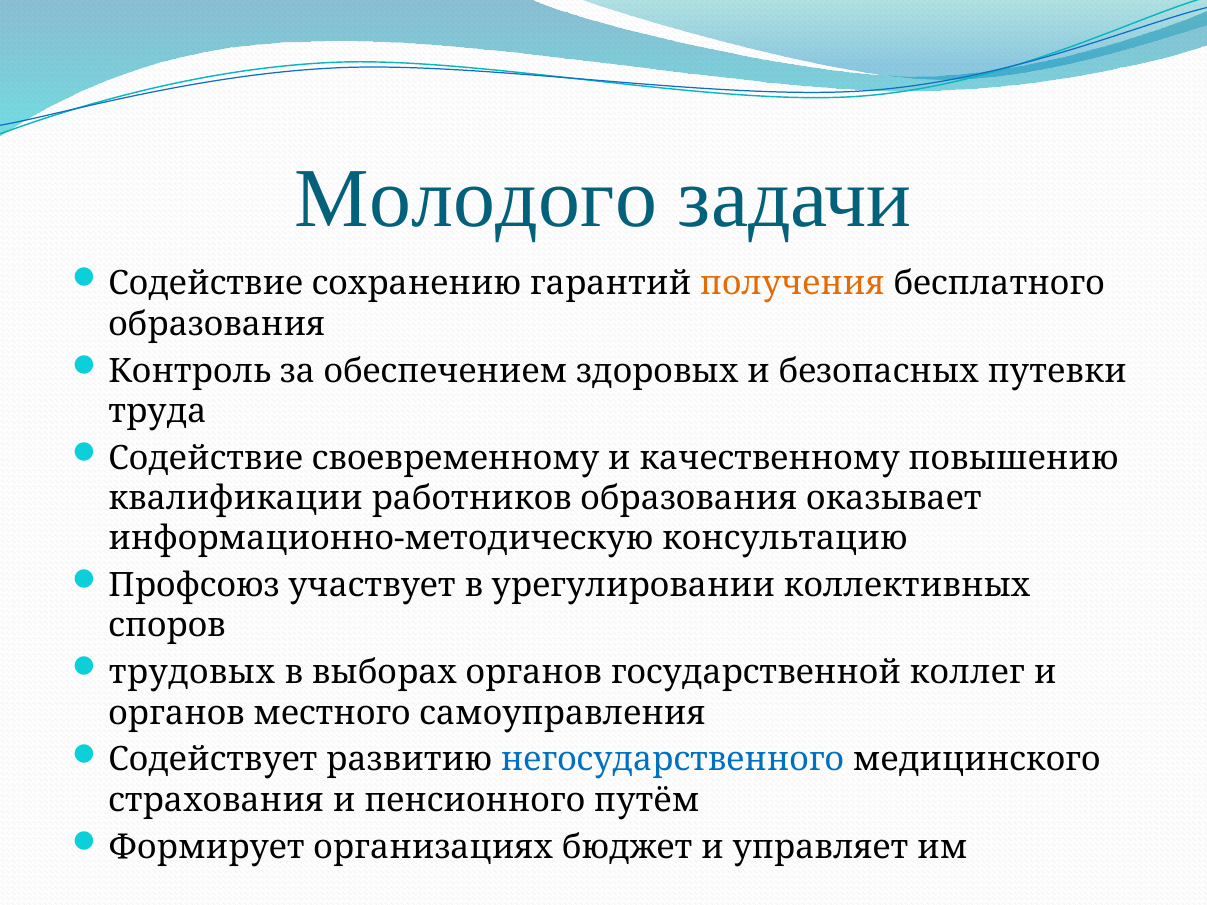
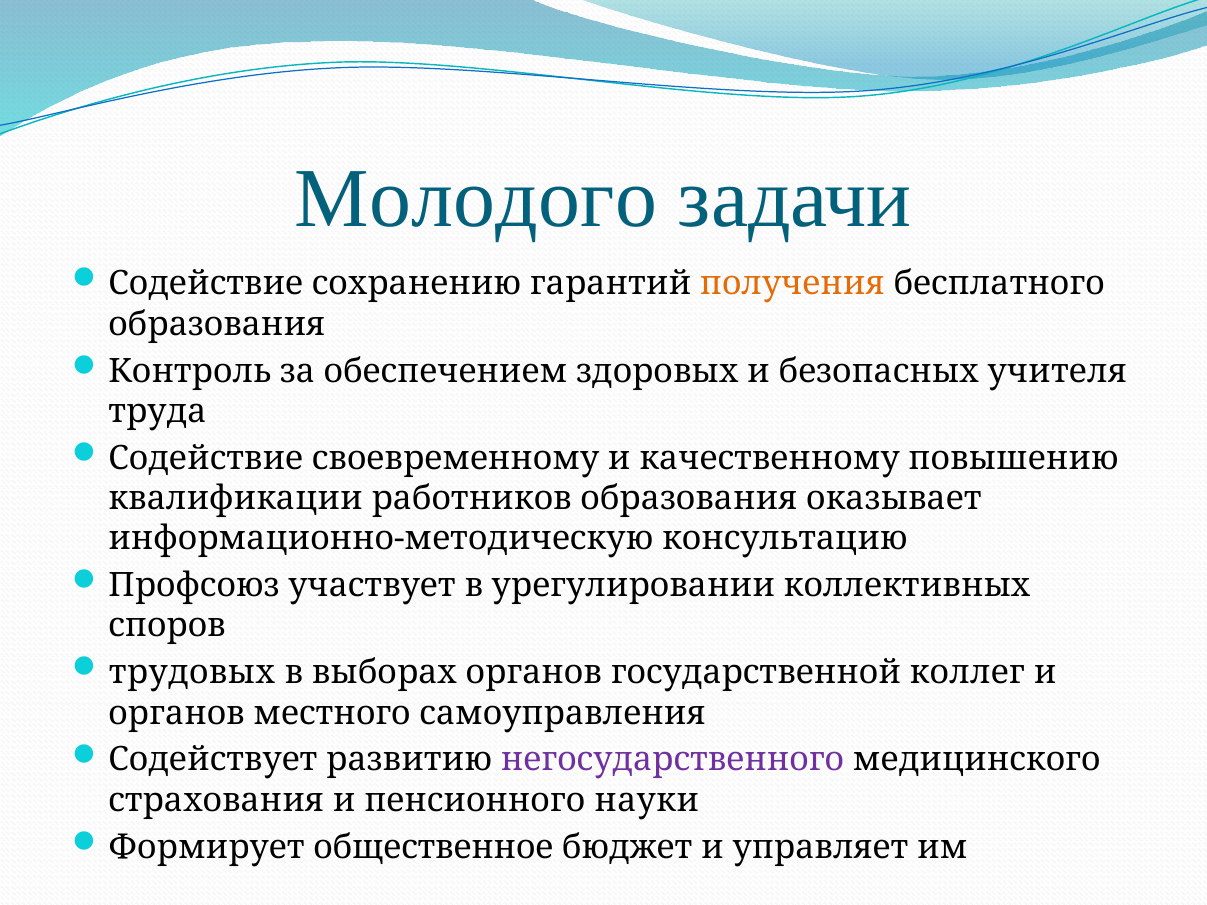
путевки: путевки -> учителя
негосударственного colour: blue -> purple
путём: путём -> науки
организациях: организациях -> общественное
